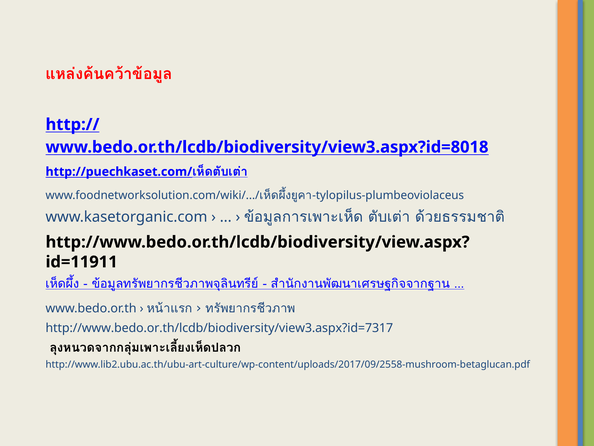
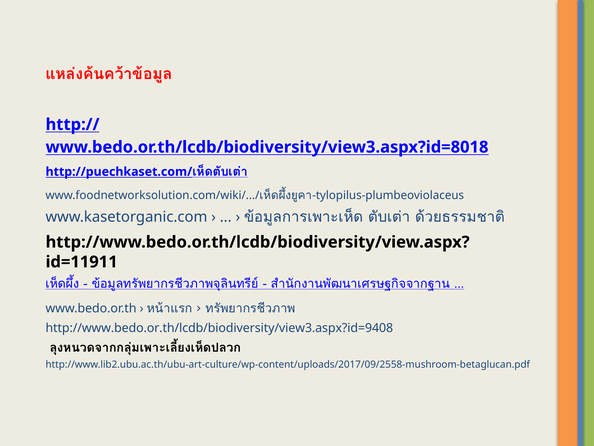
http://www.bedo.or.th/lcdb/biodiversity/view3.aspx?id=7317: http://www.bedo.or.th/lcdb/biodiversity/view3.aspx?id=7317 -> http://www.bedo.or.th/lcdb/biodiversity/view3.aspx?id=9408
